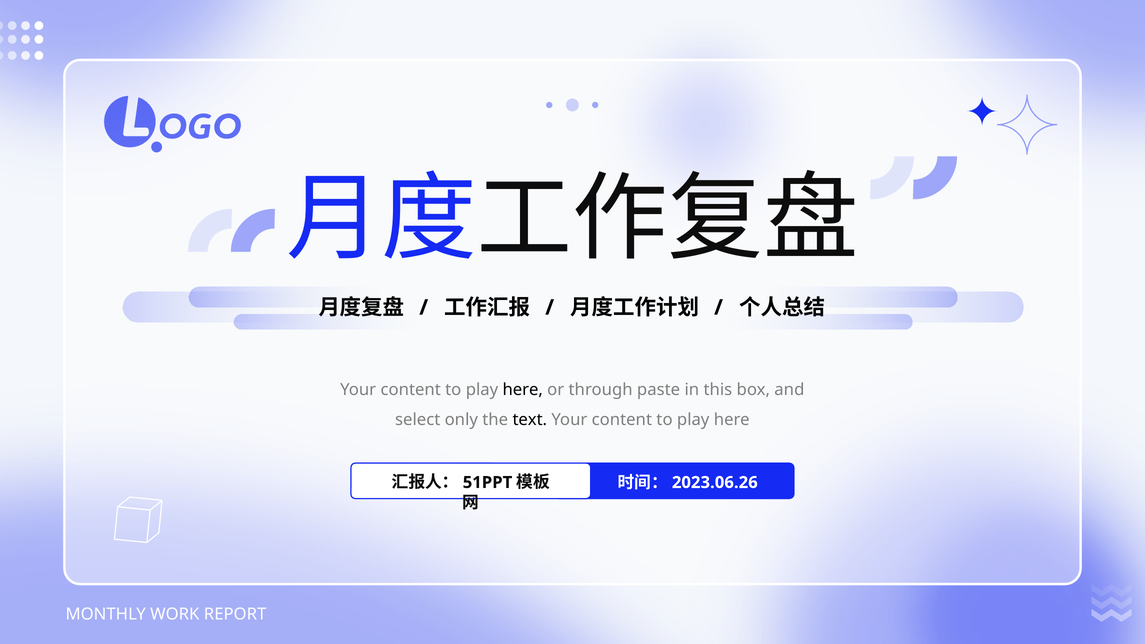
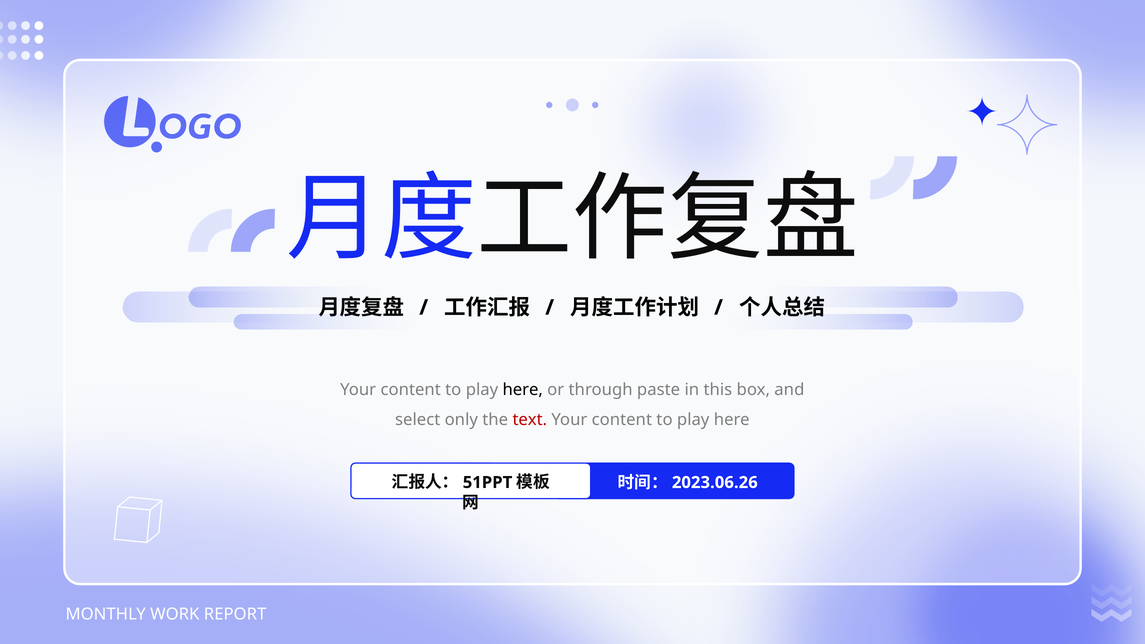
text colour: black -> red
